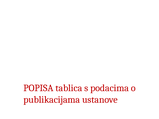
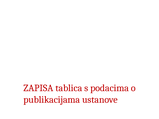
POPISA: POPISA -> ZAPISA
